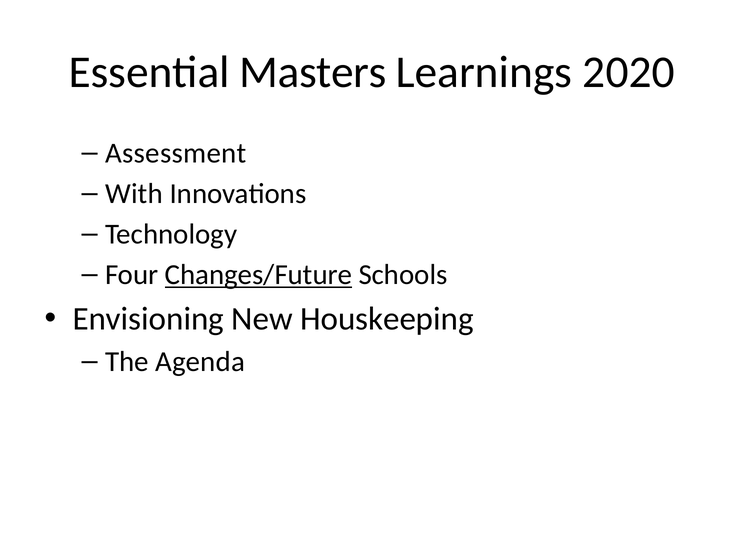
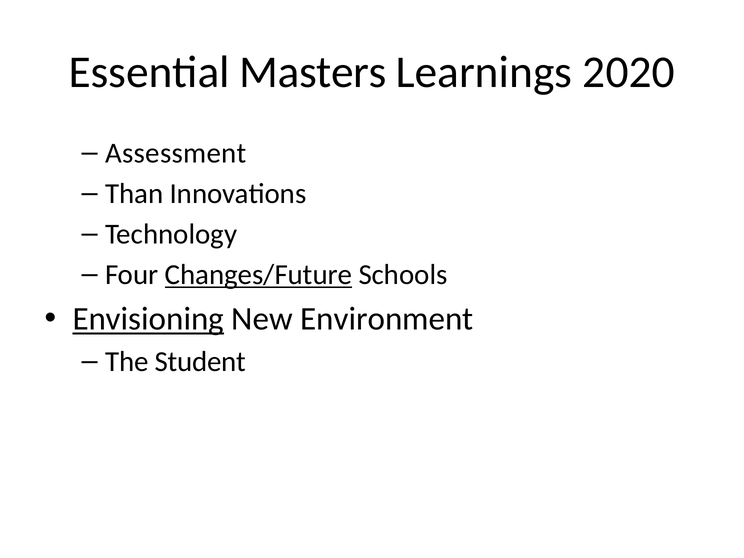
With: With -> Than
Envisioning underline: none -> present
Houskeeping: Houskeeping -> Environment
Agenda: Agenda -> Student
